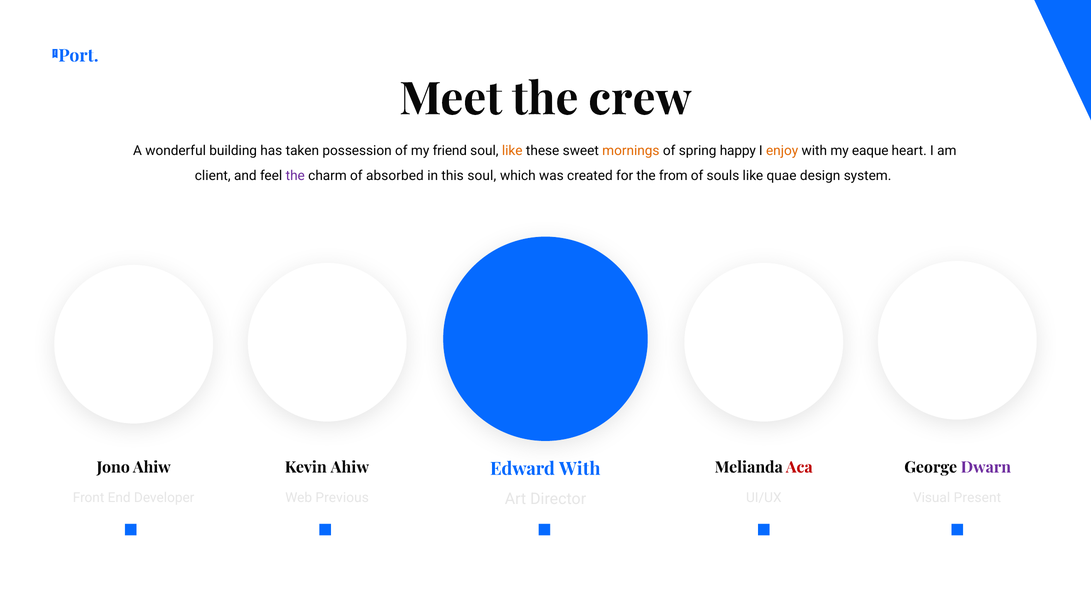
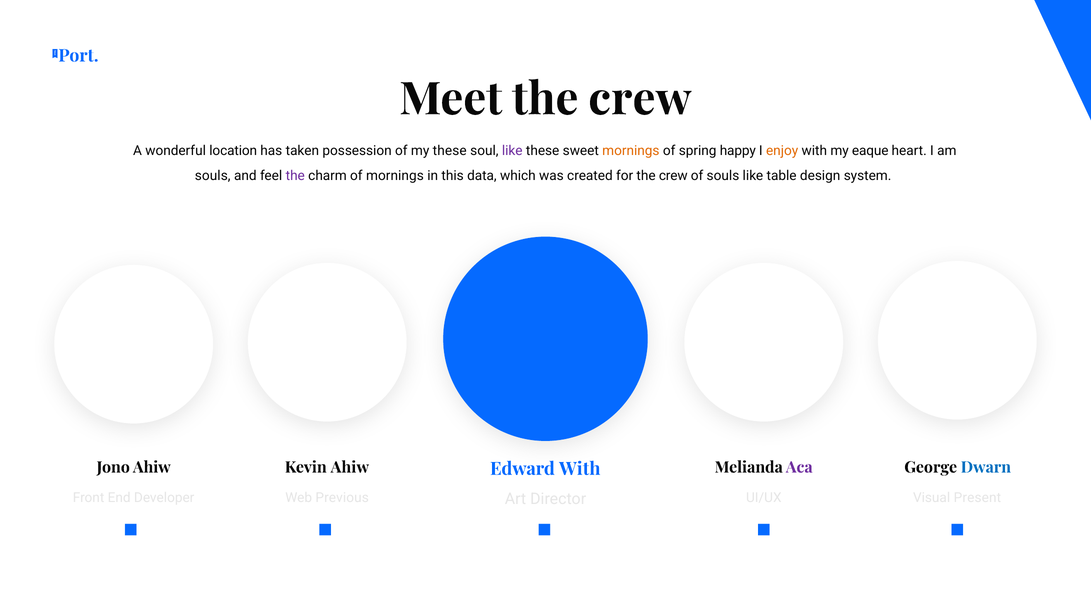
building: building -> location
my friend: friend -> these
like at (512, 151) colour: orange -> purple
client at (213, 176): client -> souls
of absorbed: absorbed -> mornings
this soul: soul -> data
for the from: from -> crew
quae: quae -> table
Aca colour: red -> purple
Dwarn colour: purple -> blue
